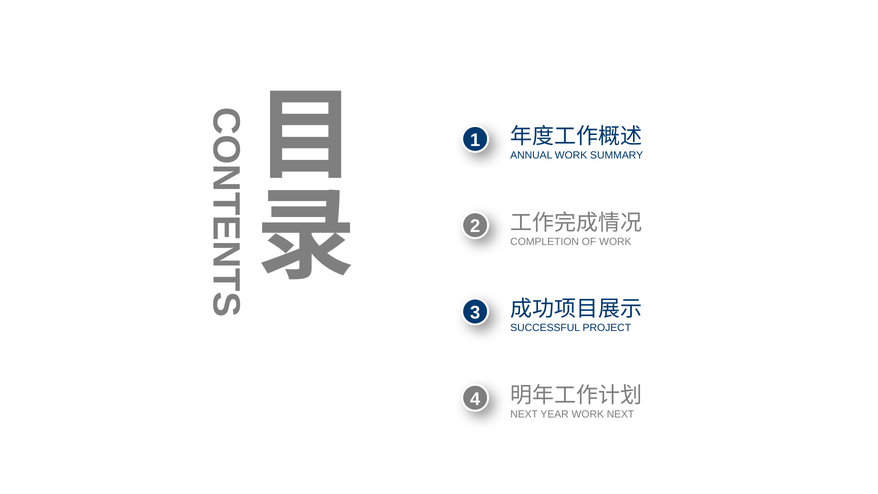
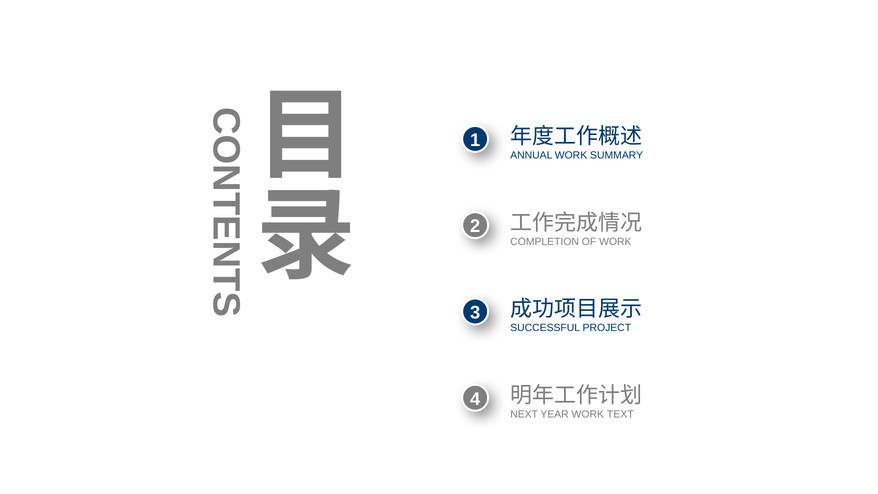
WORK NEXT: NEXT -> TEXT
